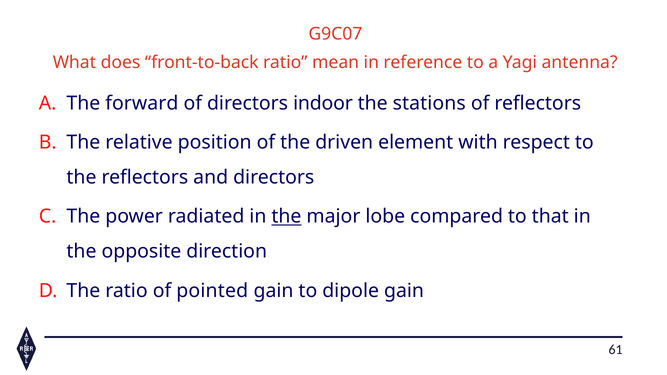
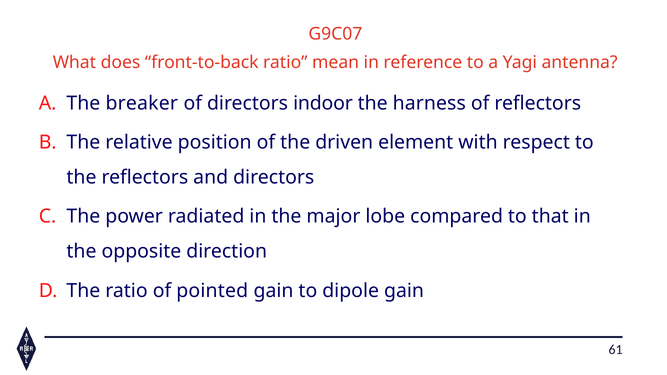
forward: forward -> breaker
stations: stations -> harness
the at (286, 217) underline: present -> none
